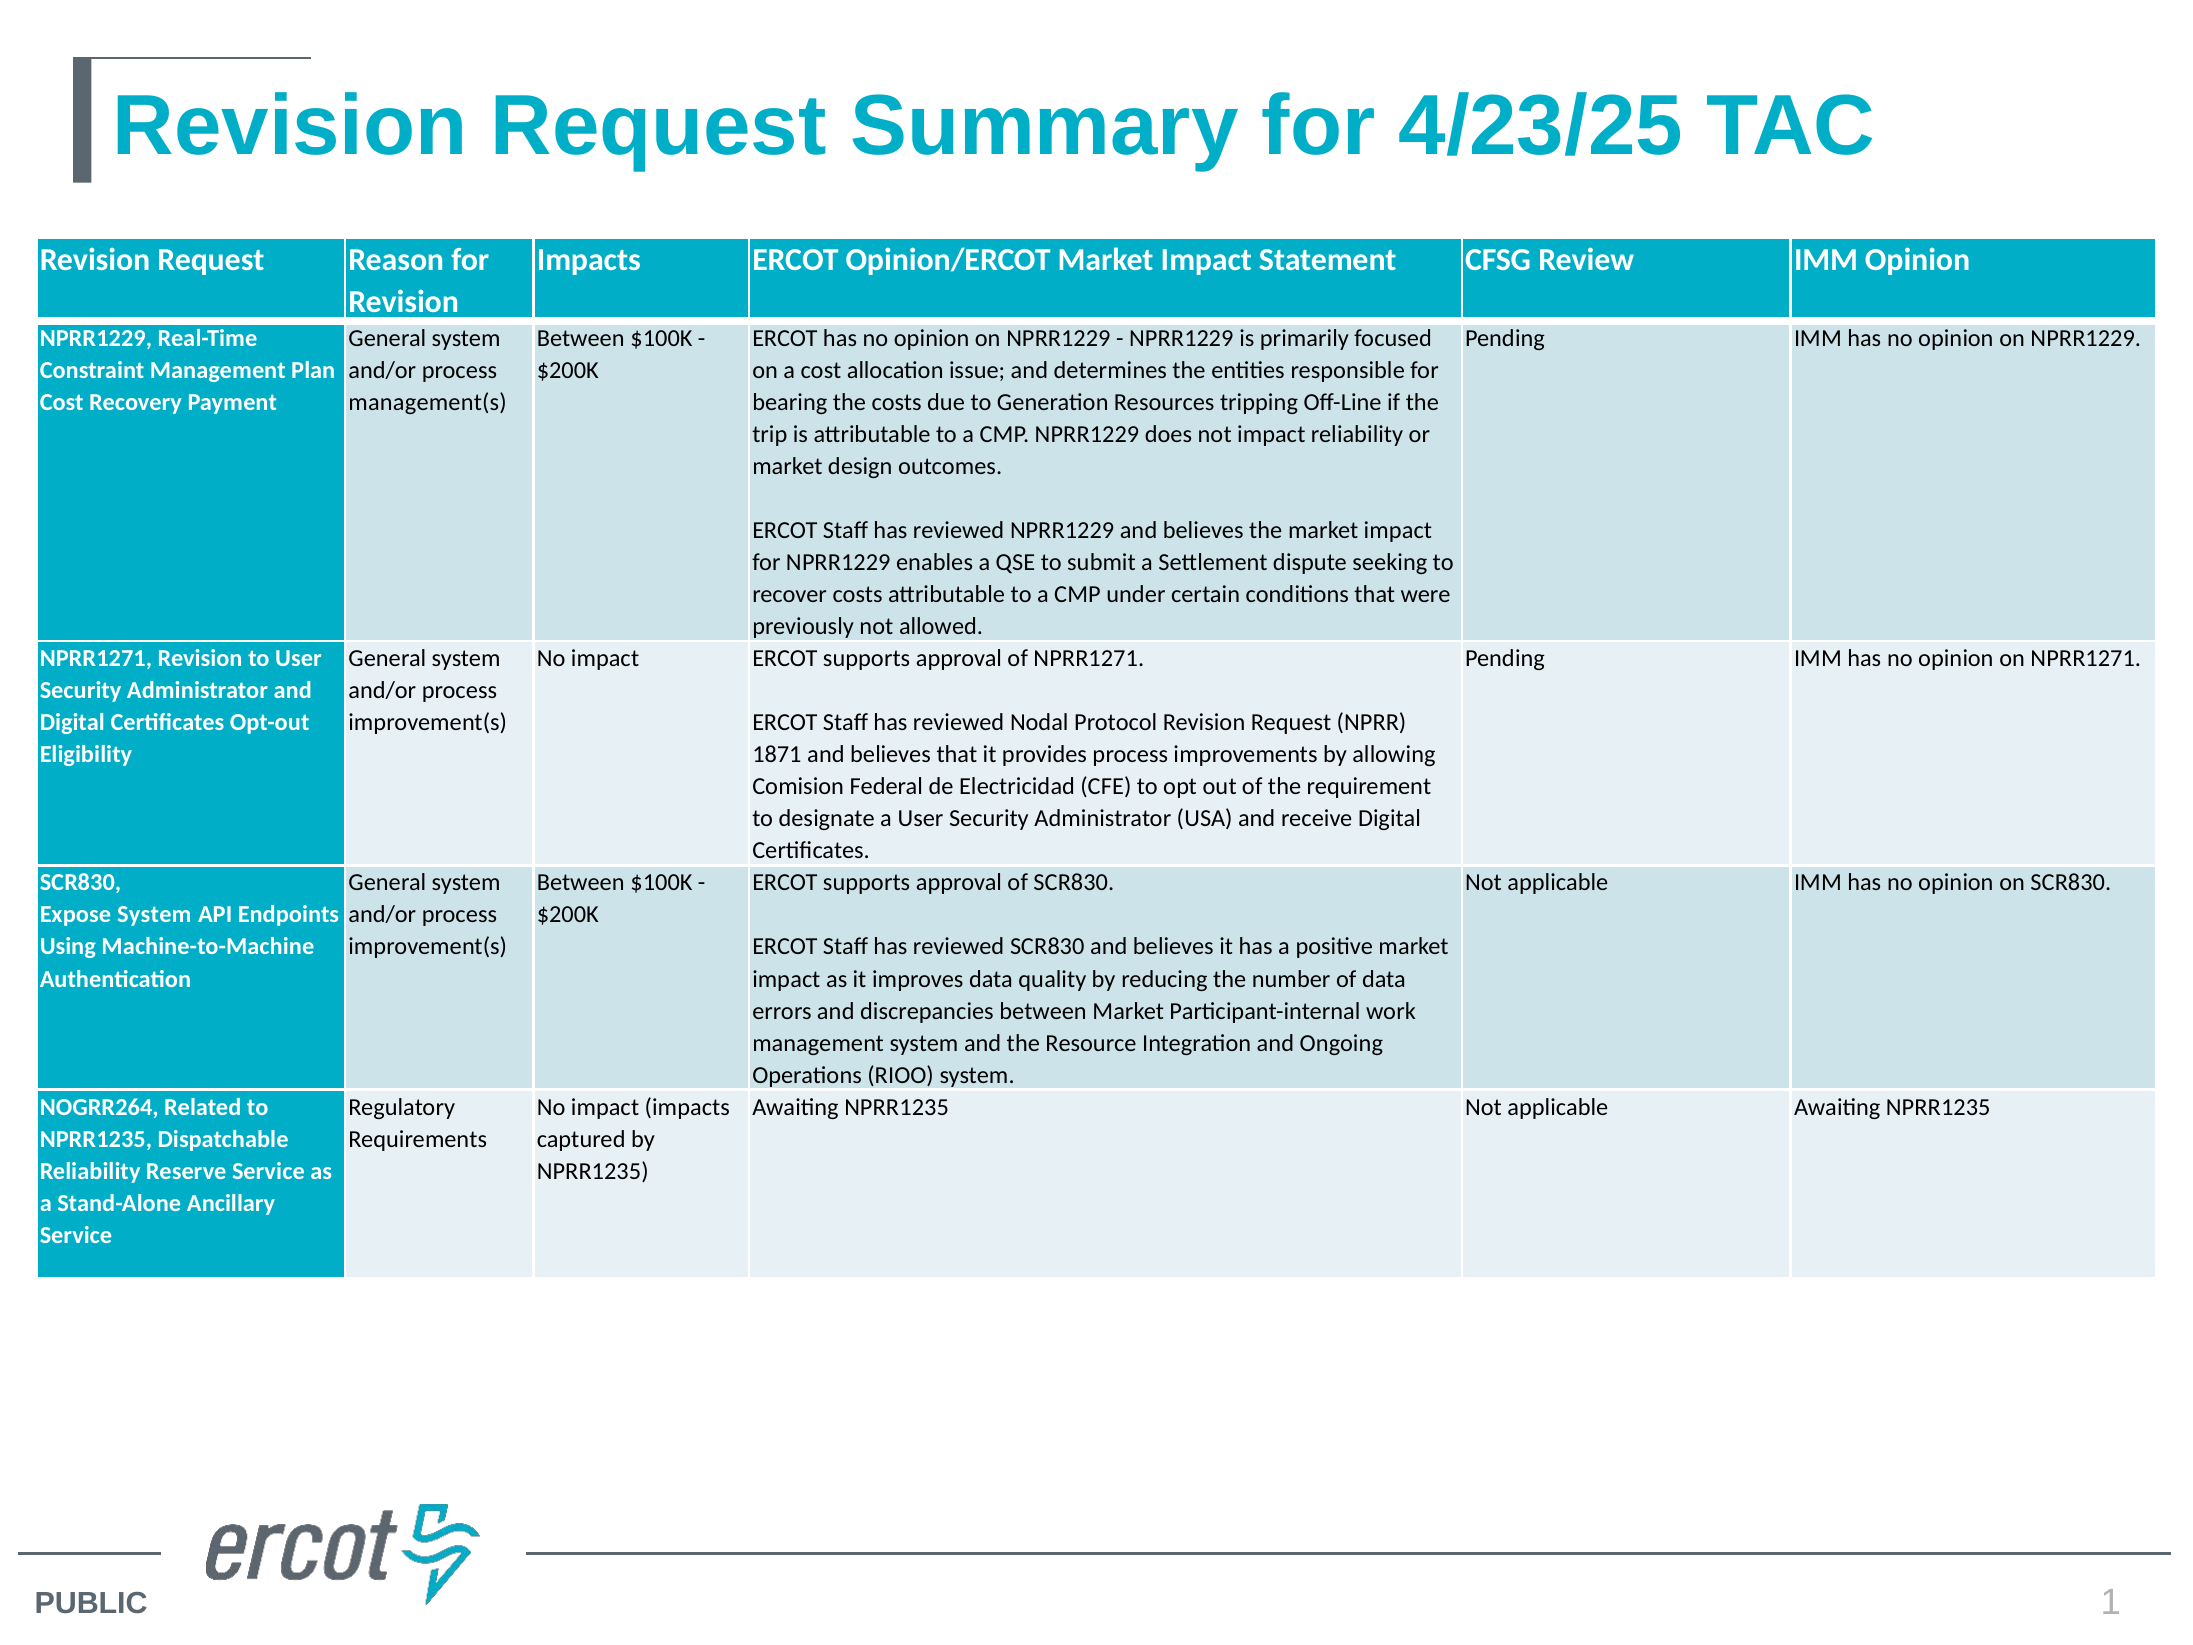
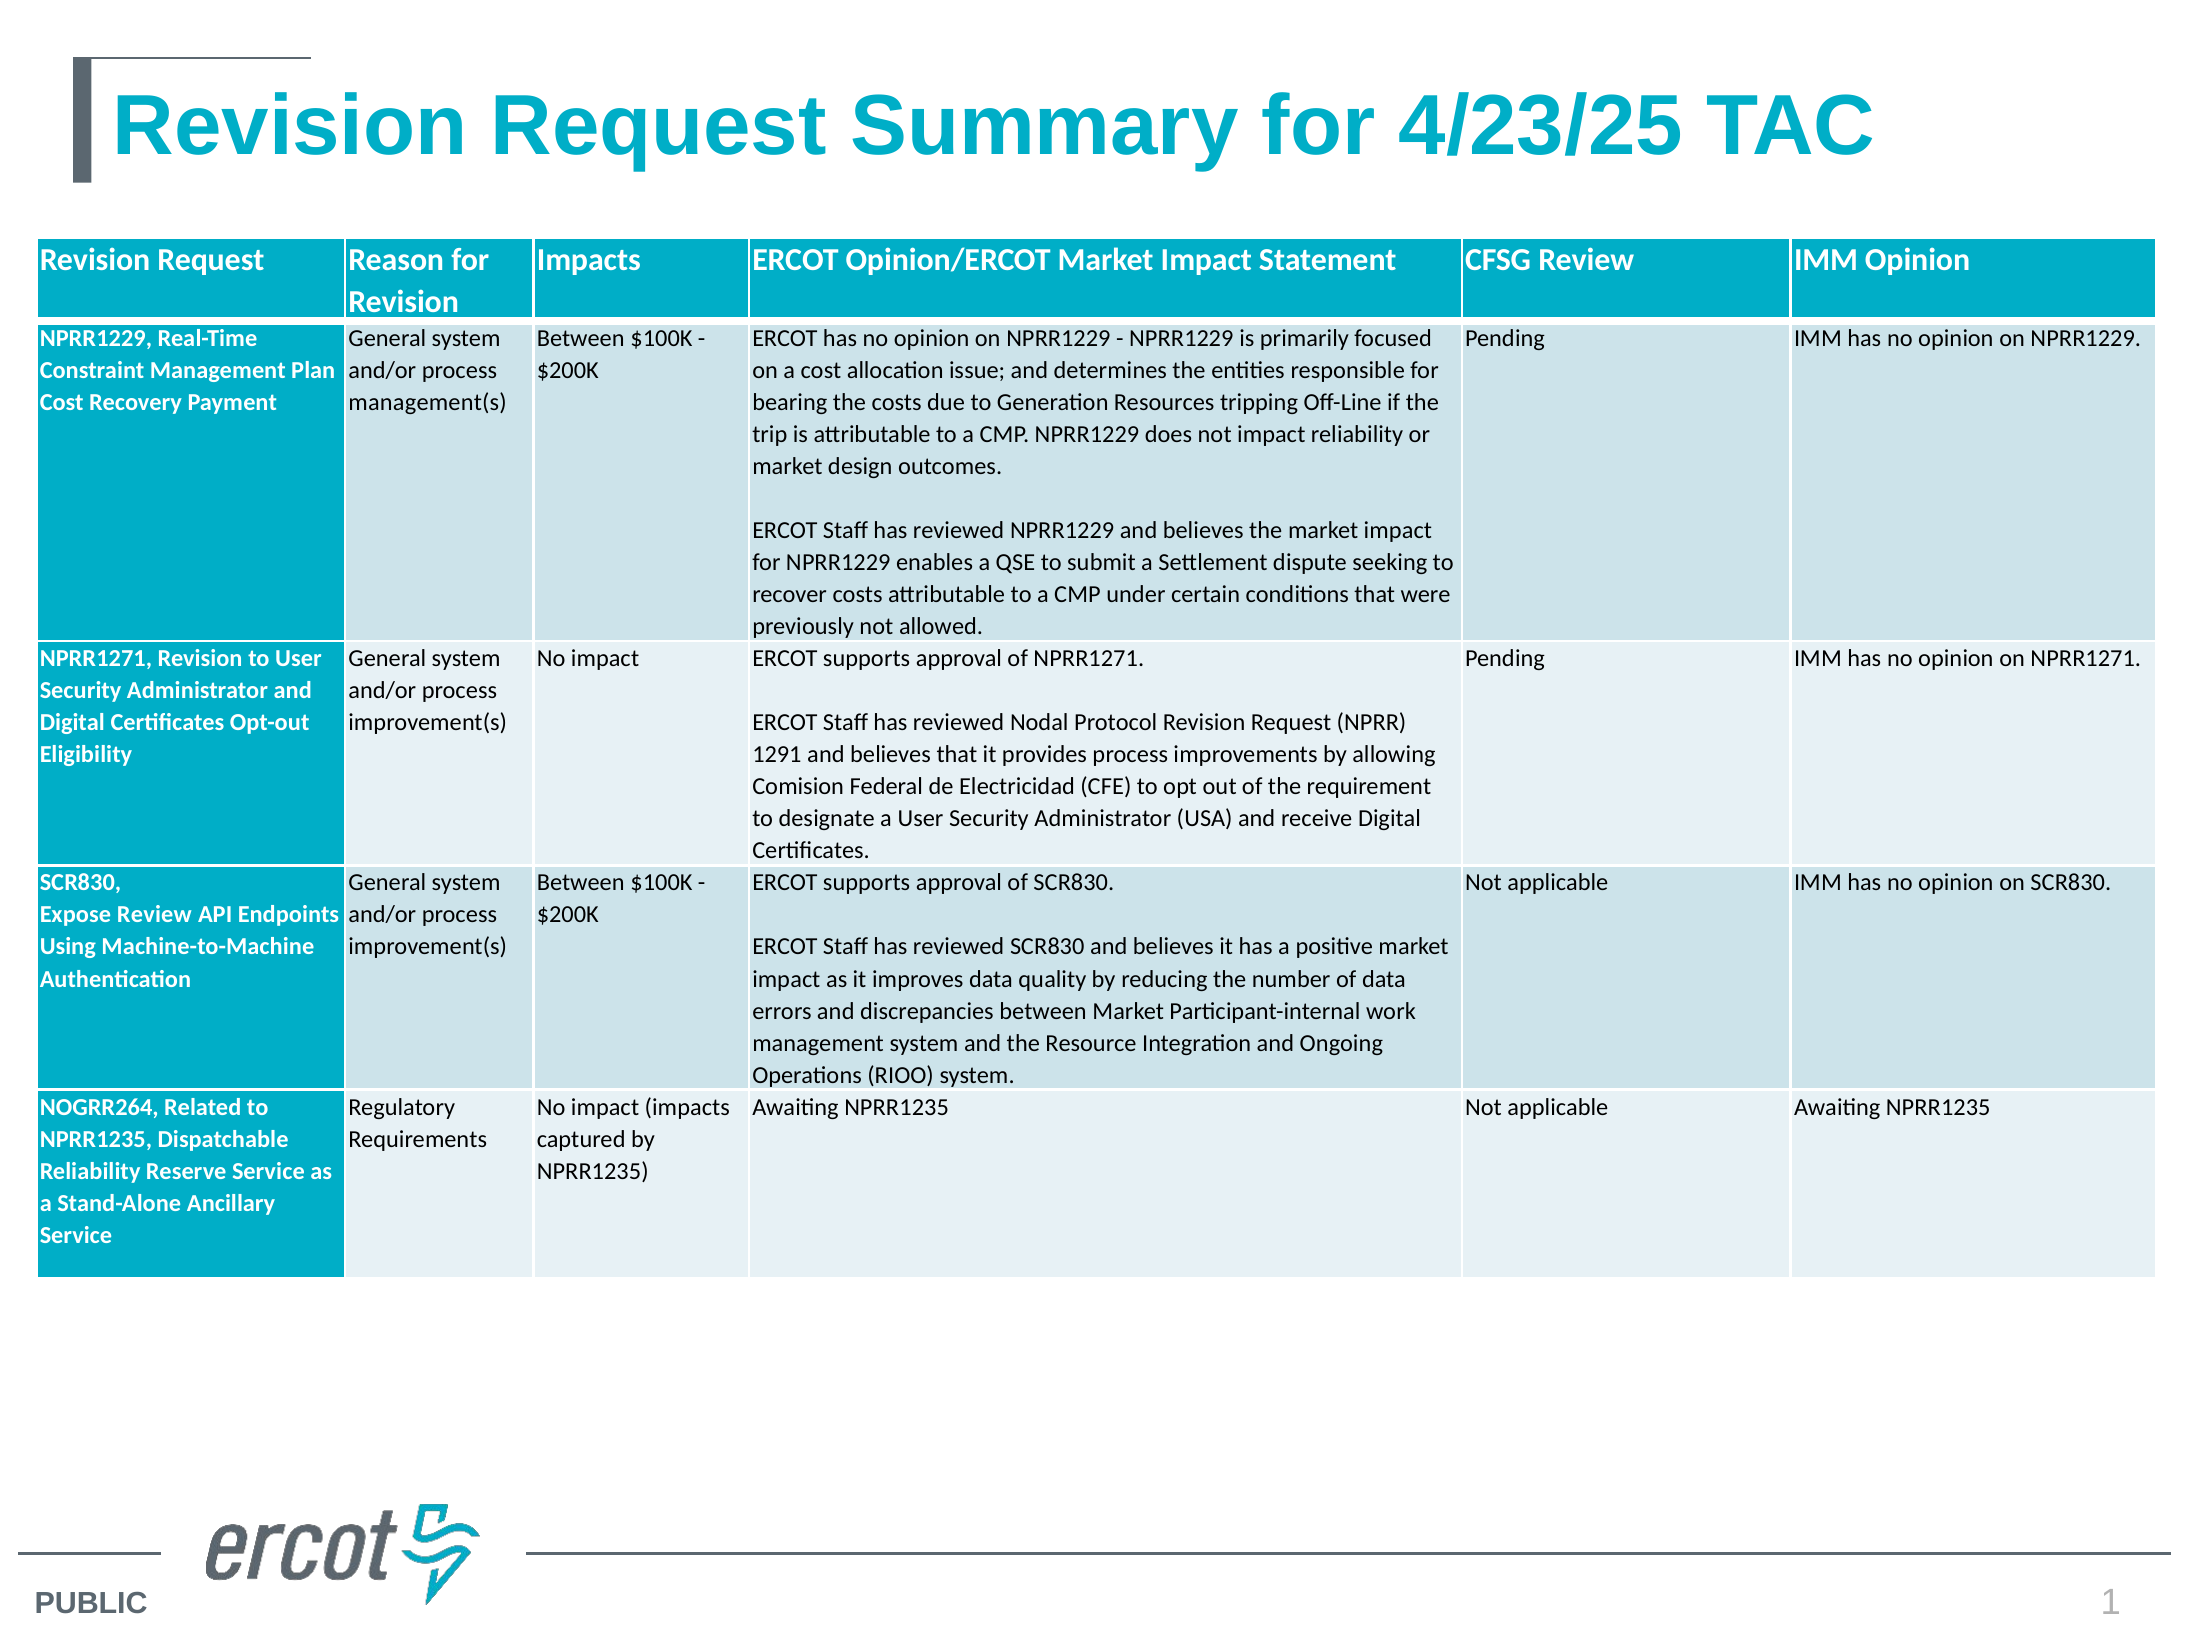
1871: 1871 -> 1291
Expose System: System -> Review
